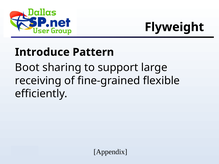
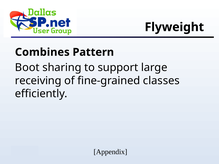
Introduce: Introduce -> Combines
flexible: flexible -> classes
